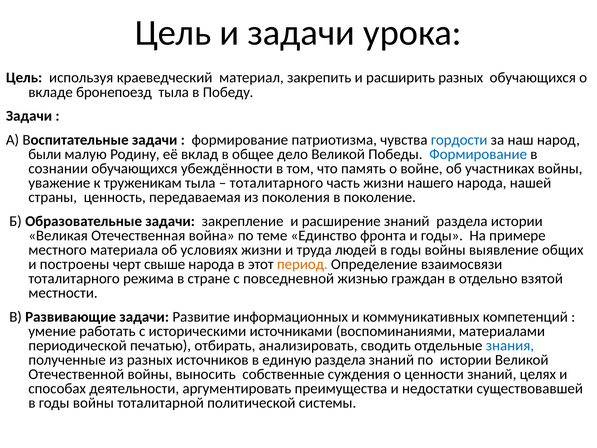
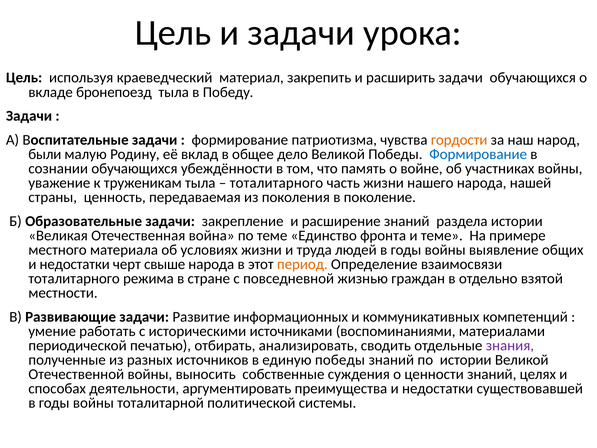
расширить разных: разных -> задачи
гордости colour: blue -> orange
и годы: годы -> теме
построены at (75, 264): построены -> недостатки
знания colour: blue -> purple
единую раздела: раздела -> победы
